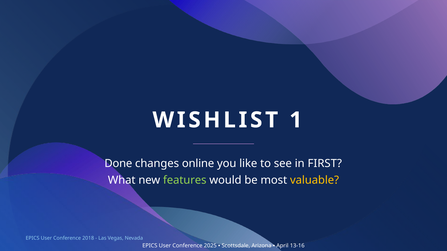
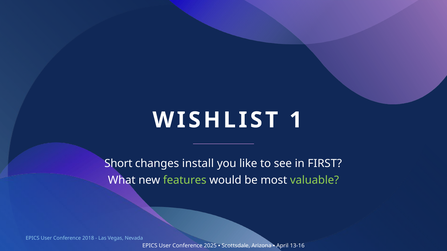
Done: Done -> Short
online: online -> install
valuable colour: yellow -> light green
